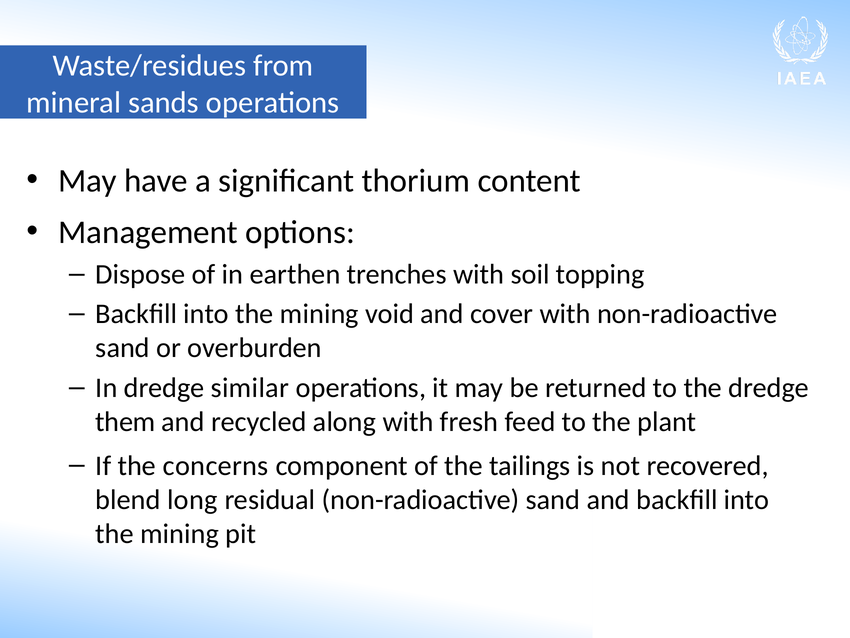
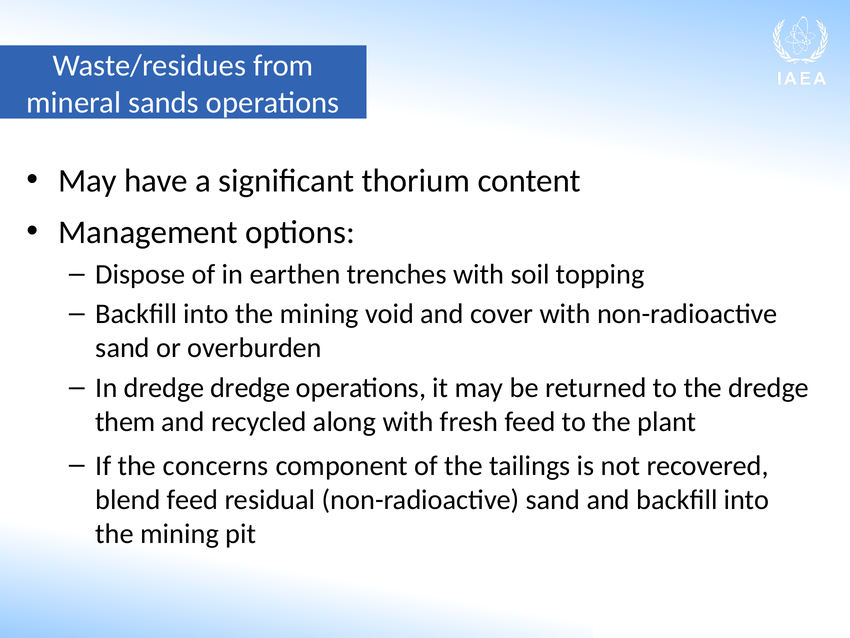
dredge similar: similar -> dredge
blend long: long -> feed
